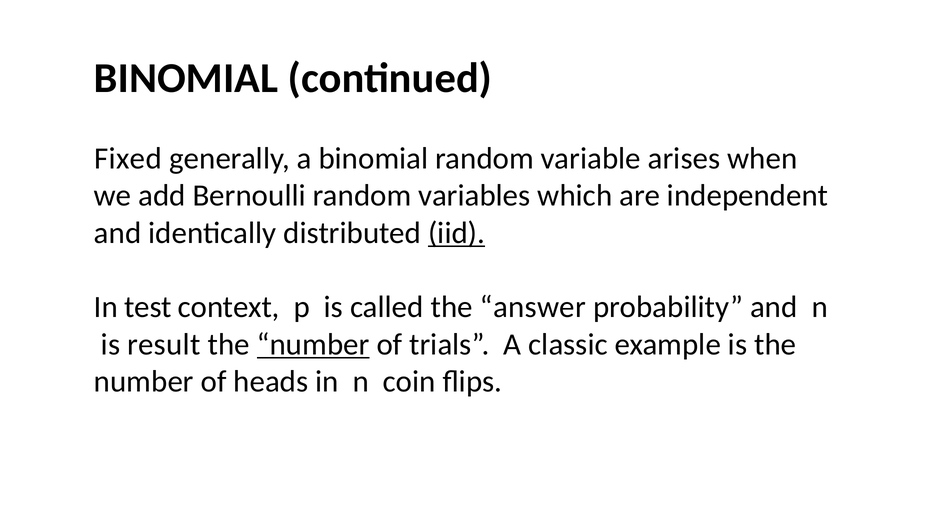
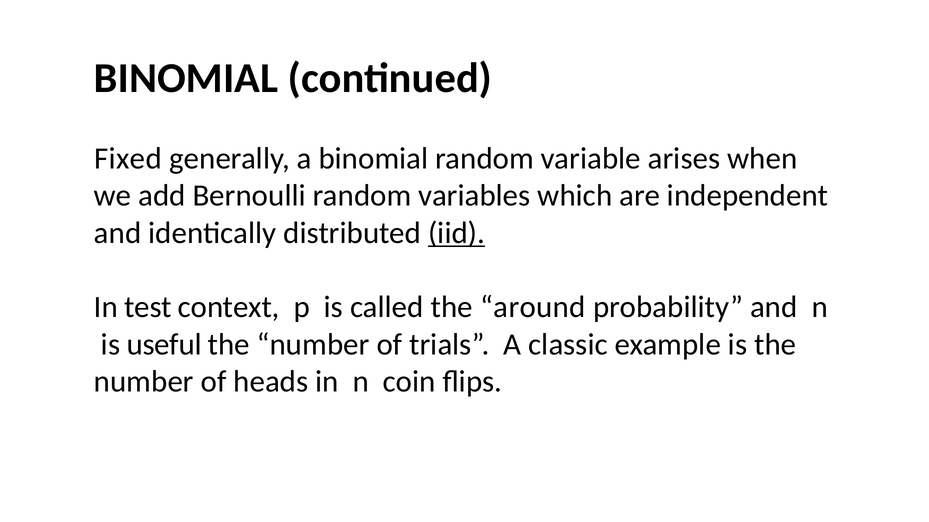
answer: answer -> around
result: result -> useful
number at (313, 345) underline: present -> none
